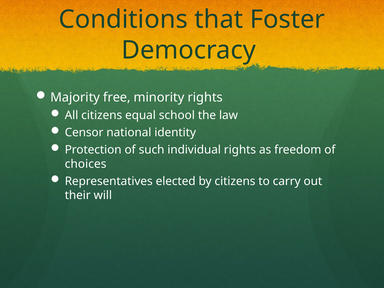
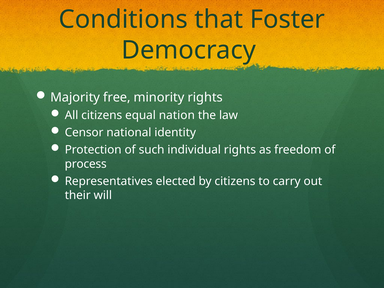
school: school -> nation
choices: choices -> process
